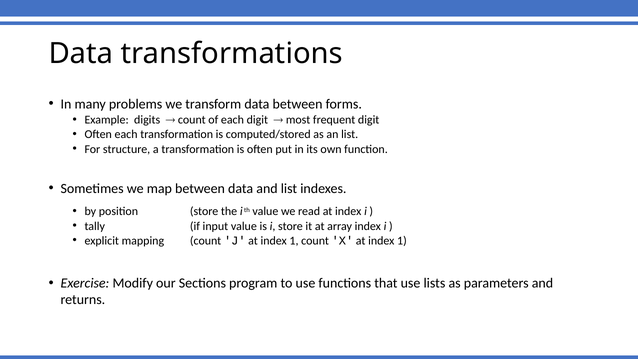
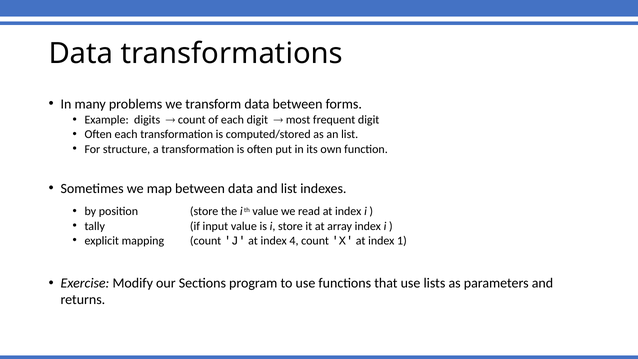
J at index 1: 1 -> 4
